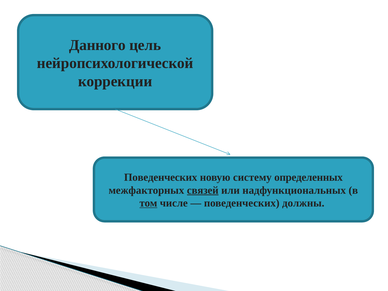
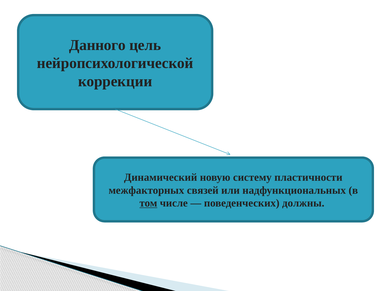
Поведенческих at (161, 177): Поведенческих -> Динамический
определенных: определенных -> пластичности
связей underline: present -> none
